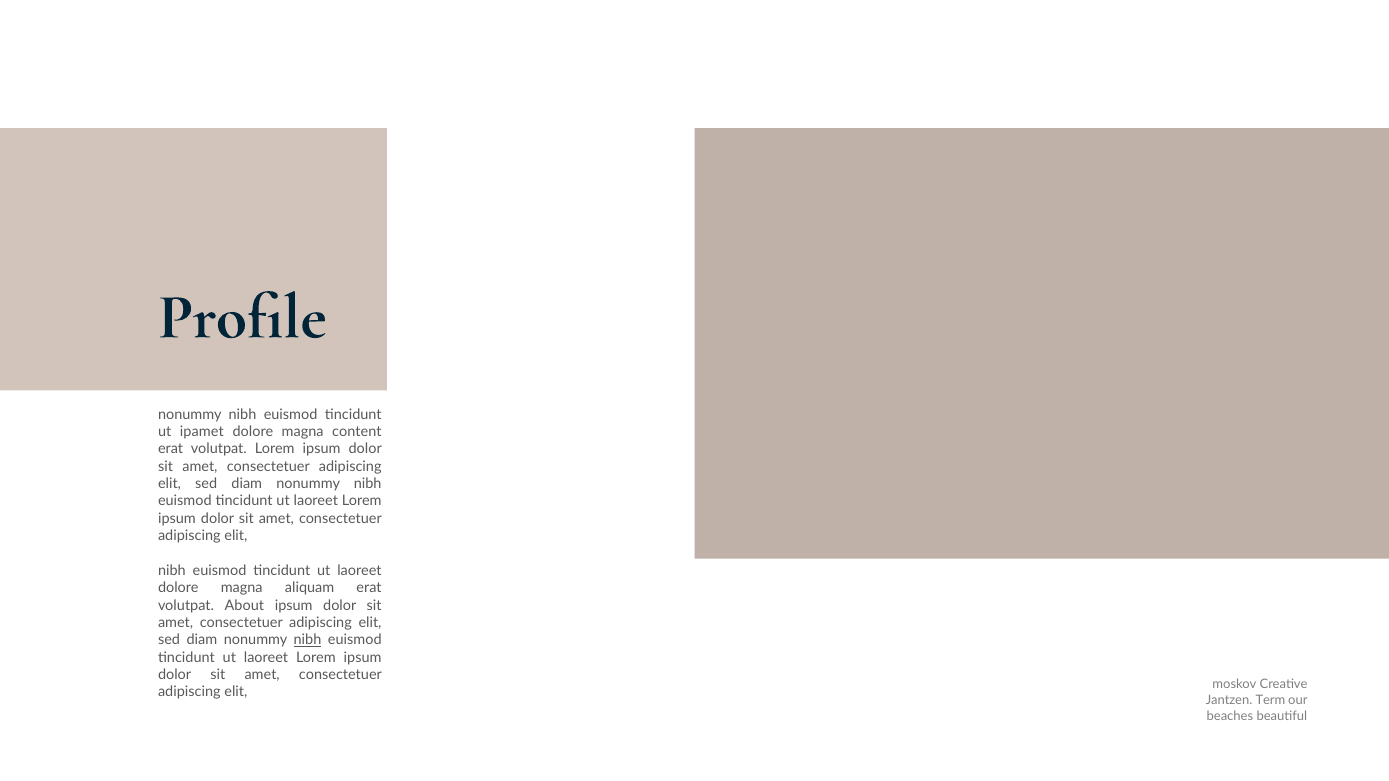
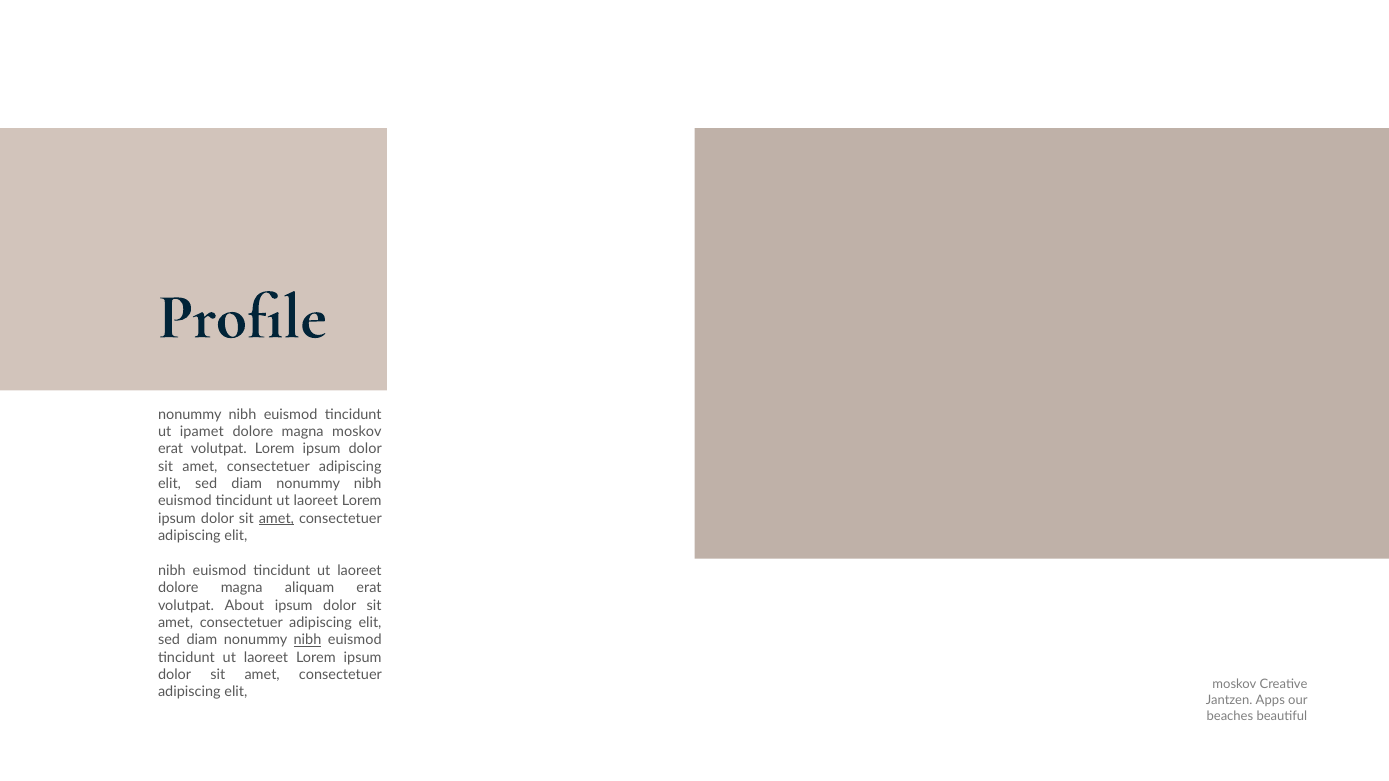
magna content: content -> moskov
amet at (276, 519) underline: none -> present
Term: Term -> Apps
